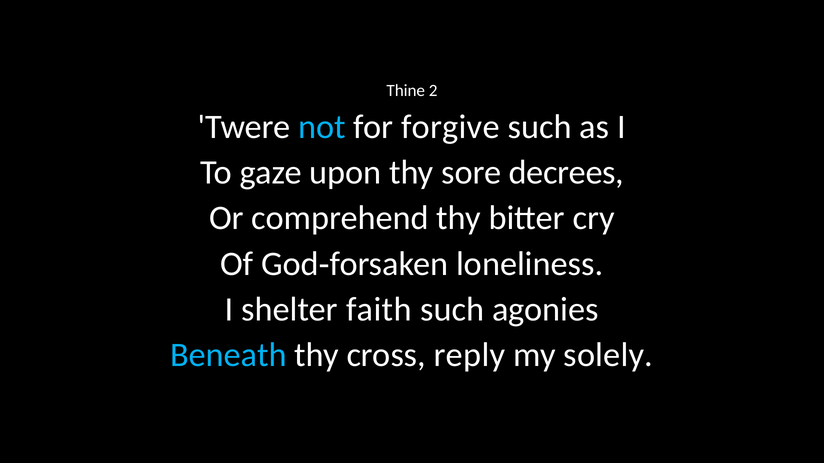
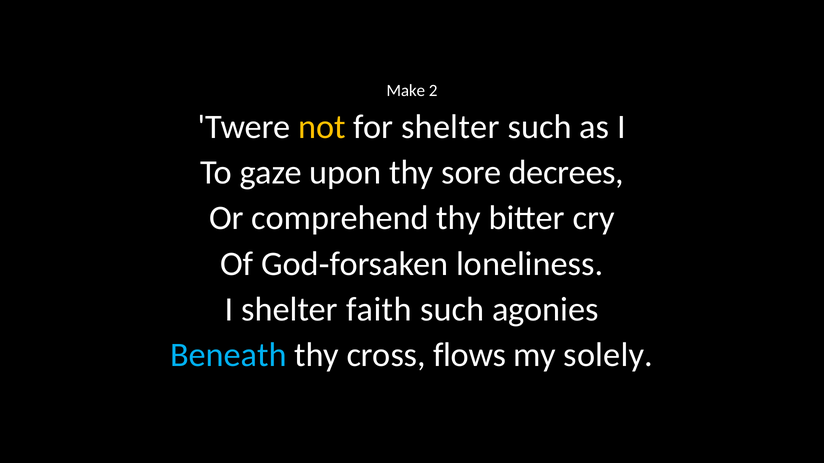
Thine: Thine -> Make
not colour: light blue -> yellow
for forgive: forgive -> shelter
reply: reply -> flows
